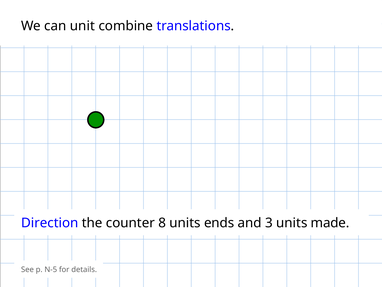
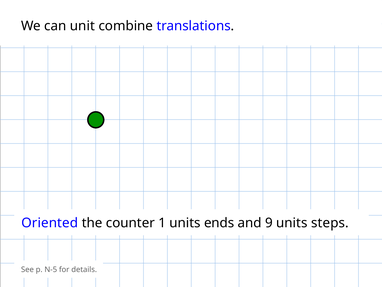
Direction: Direction -> Oriented
8: 8 -> 1
3: 3 -> 9
made: made -> steps
